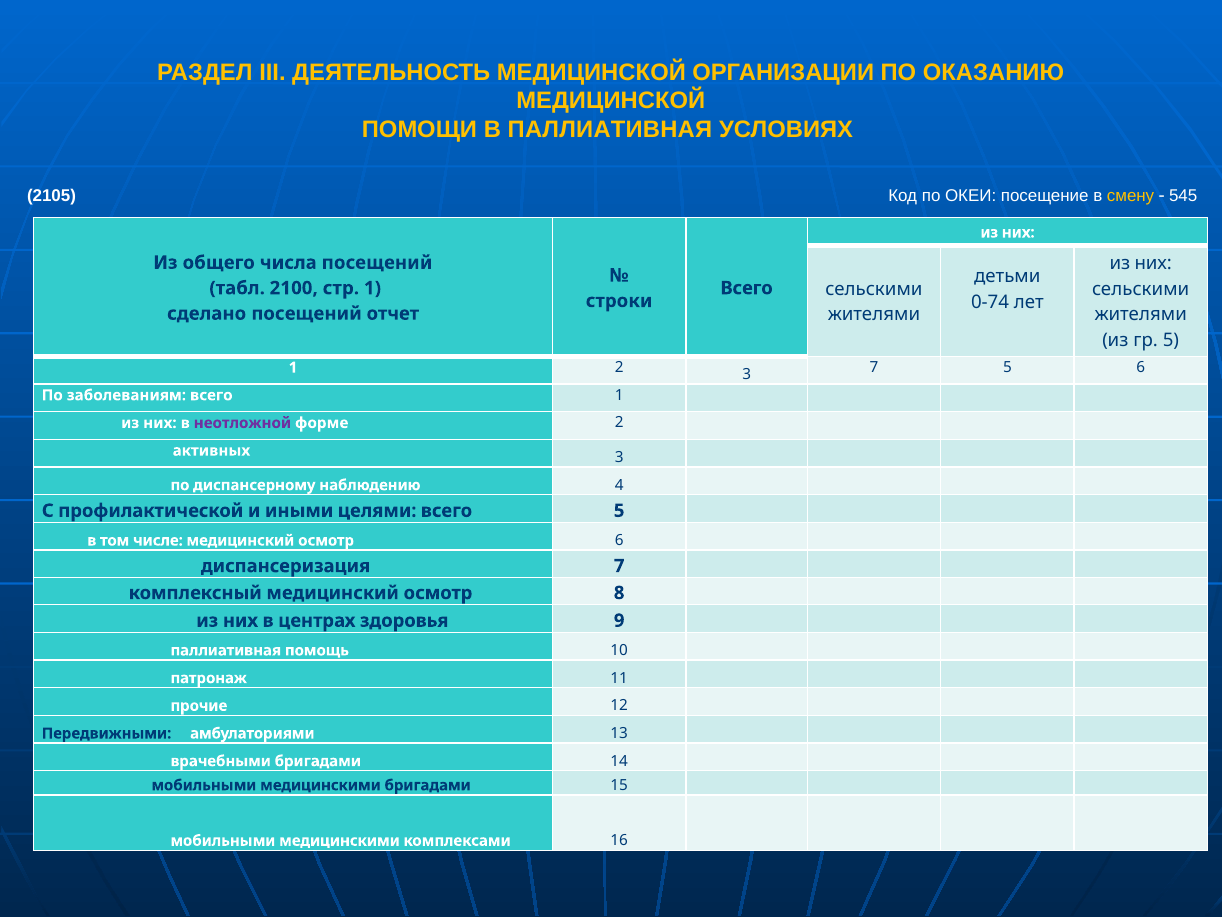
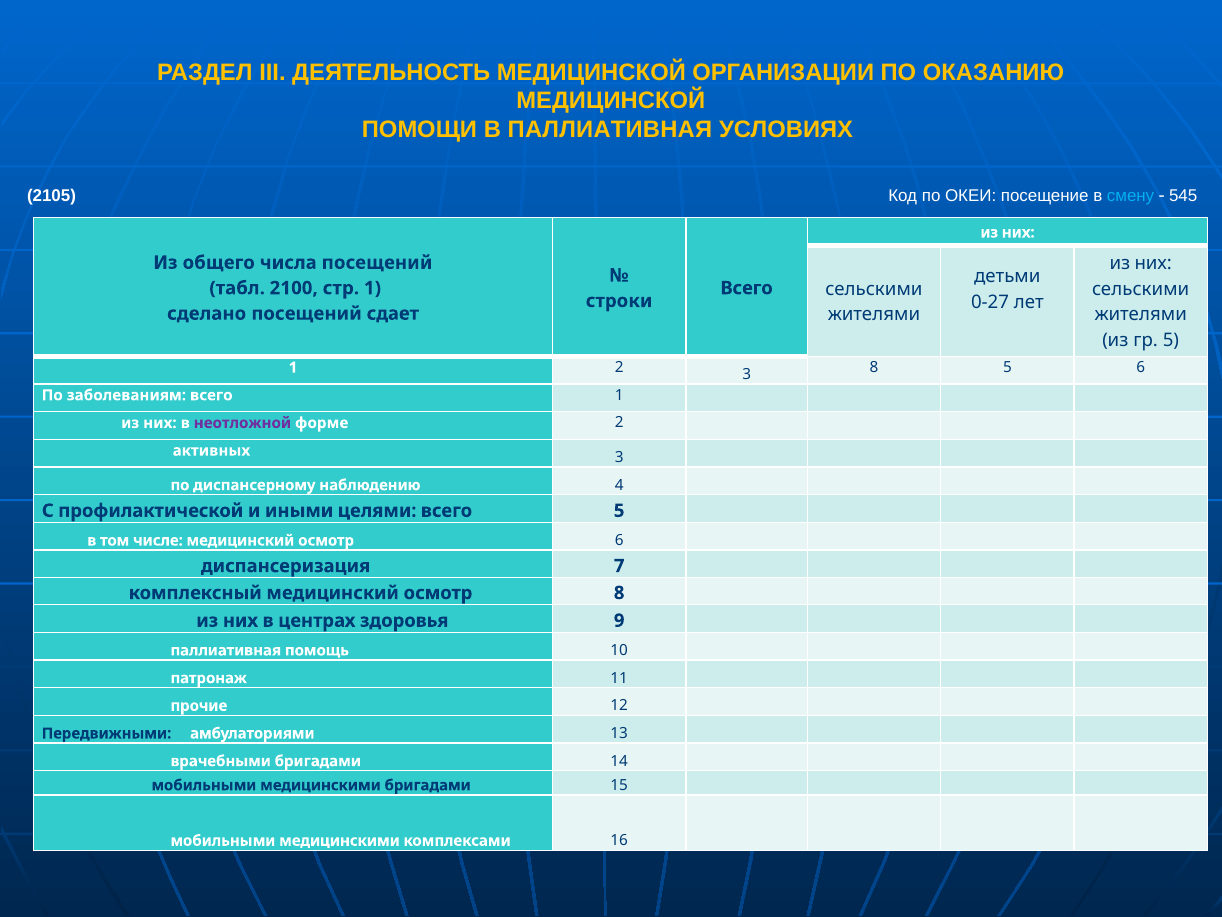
смену colour: yellow -> light blue
0-74: 0-74 -> 0-27
отчет: отчет -> сдает
7 at (874, 367): 7 -> 8
